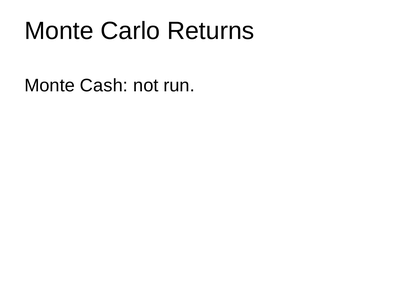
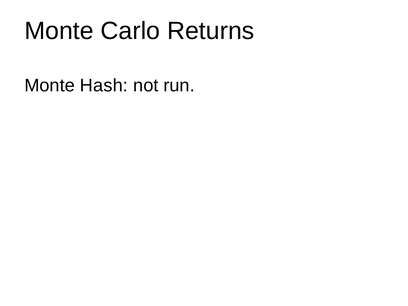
Cash: Cash -> Hash
